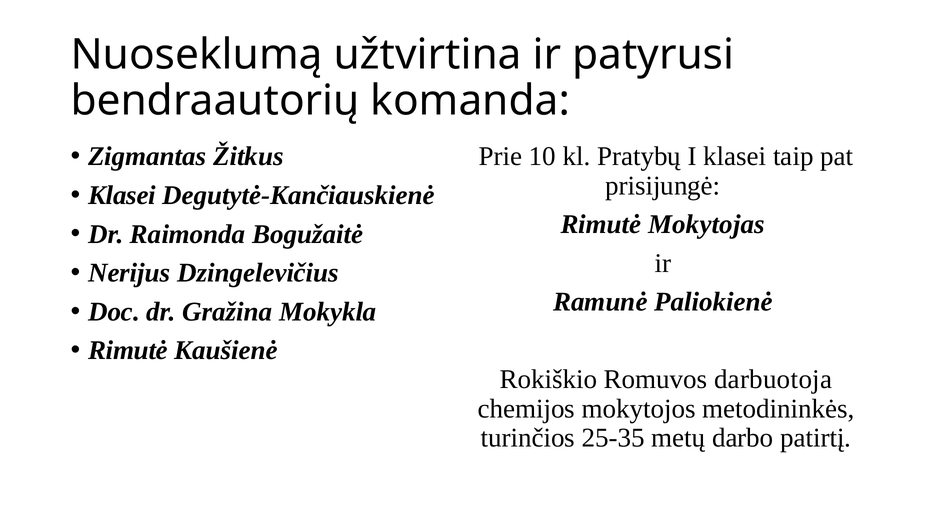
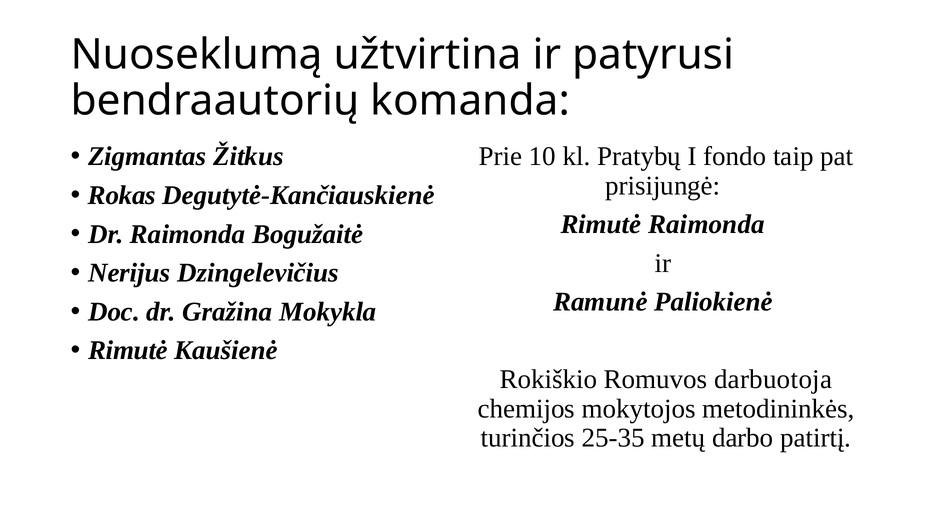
I klasei: klasei -> fondo
Klasei at (122, 195): Klasei -> Rokas
Rimutė Mokytojas: Mokytojas -> Raimonda
